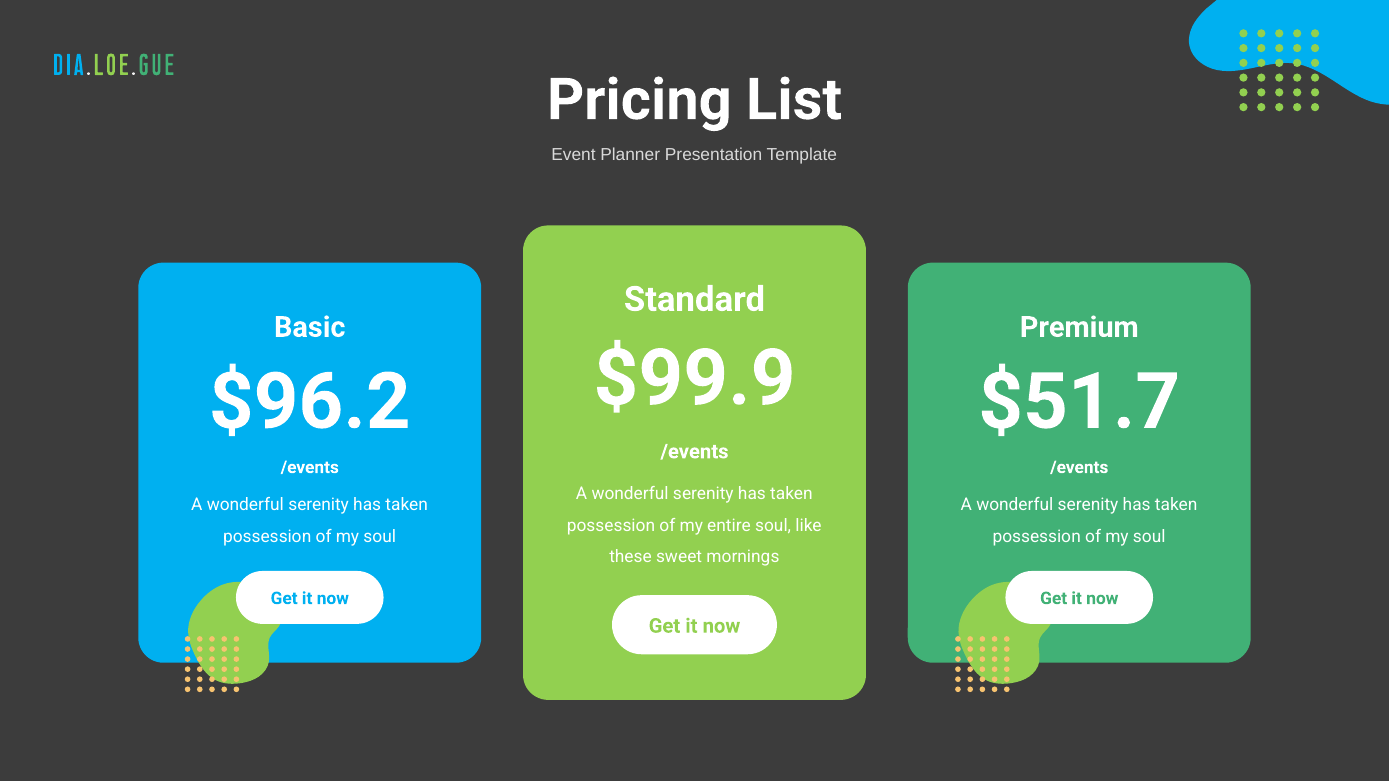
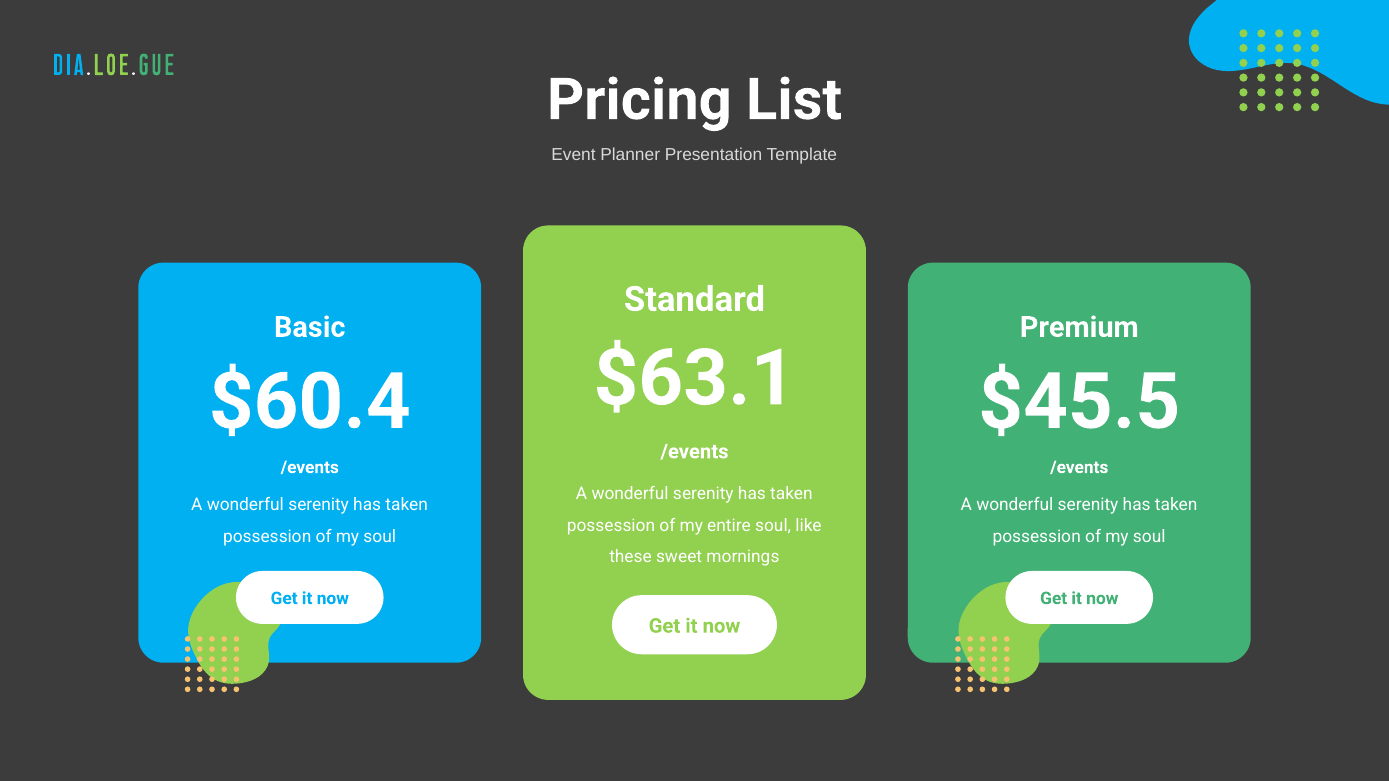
$99.9: $99.9 -> $63.1
$96.2: $96.2 -> $60.4
$51.7: $51.7 -> $45.5
